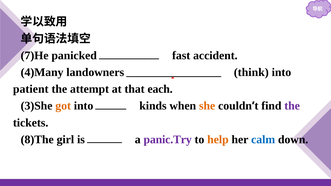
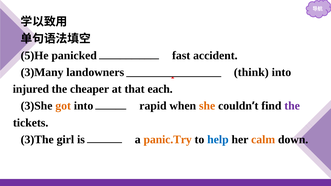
7)He: 7)He -> 5)He
4)Many: 4)Many -> 3)Many
patient: patient -> injured
attempt: attempt -> cheaper
kinds: kinds -> rapid
8)The: 8)The -> 3)The
panic.Try colour: purple -> orange
help colour: orange -> blue
calm colour: blue -> orange
